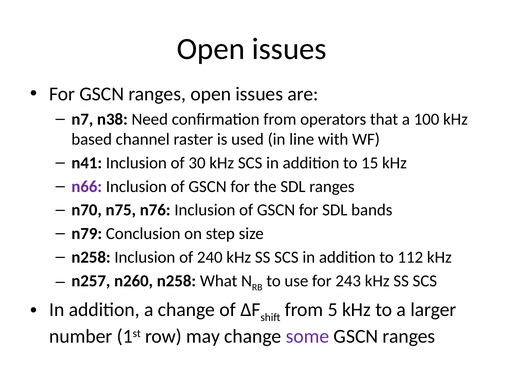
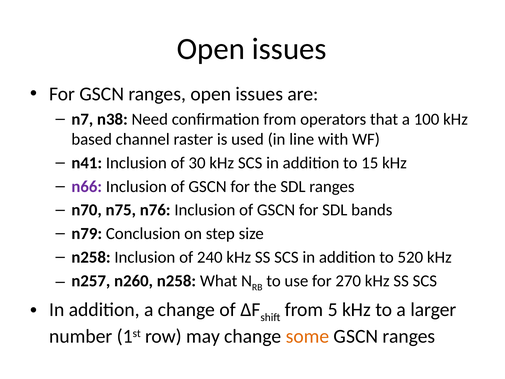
112: 112 -> 520
243: 243 -> 270
some colour: purple -> orange
